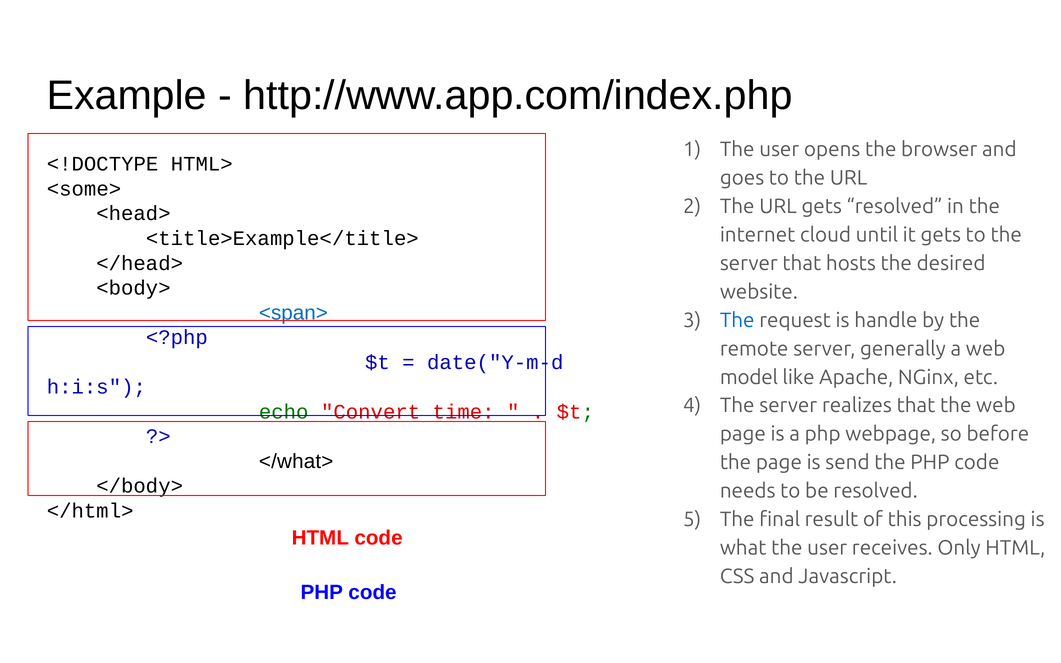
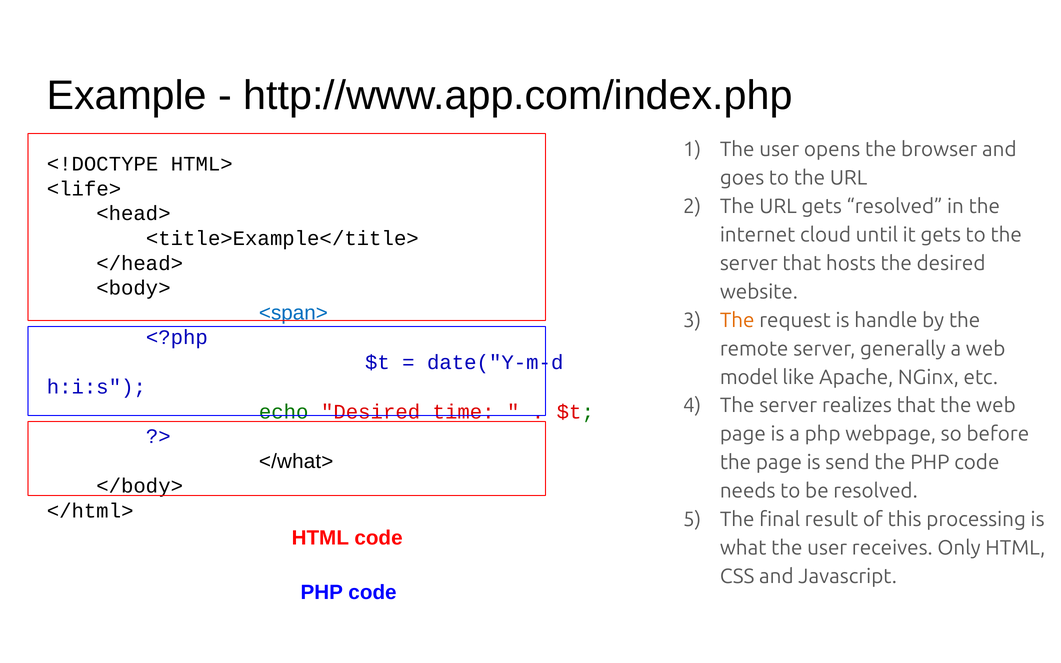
<some>: <some> -> <life>
The at (737, 320) colour: blue -> orange
echo Convert: Convert -> Desired
